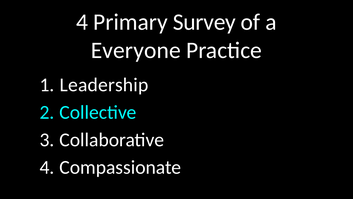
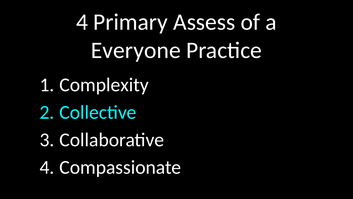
Survey: Survey -> Assess
Leadership: Leadership -> Complexity
